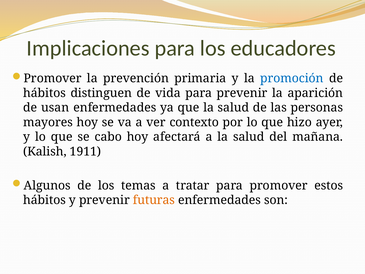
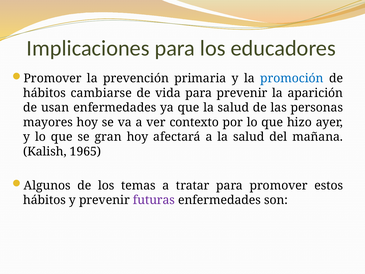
distinguen: distinguen -> cambiarse
cabo: cabo -> gran
1911: 1911 -> 1965
futuras colour: orange -> purple
